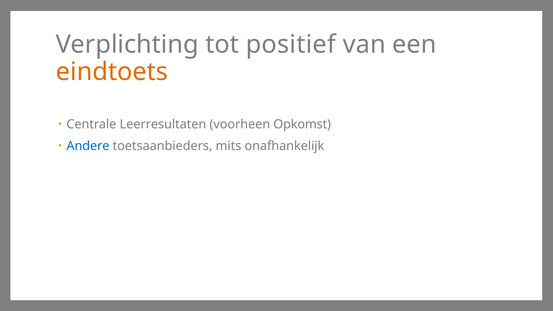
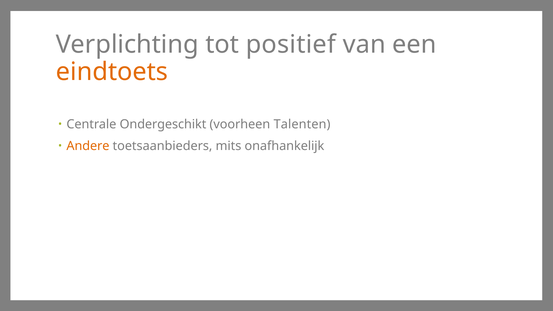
Leerresultaten: Leerresultaten -> Ondergeschikt
Opkomst: Opkomst -> Talenten
Andere colour: blue -> orange
